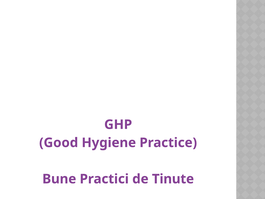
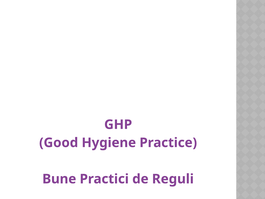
Tinute: Tinute -> Reguli
